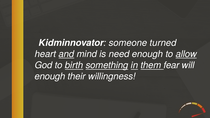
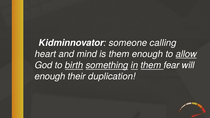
turned: turned -> calling
and underline: present -> none
is need: need -> them
willingness: willingness -> duplication
